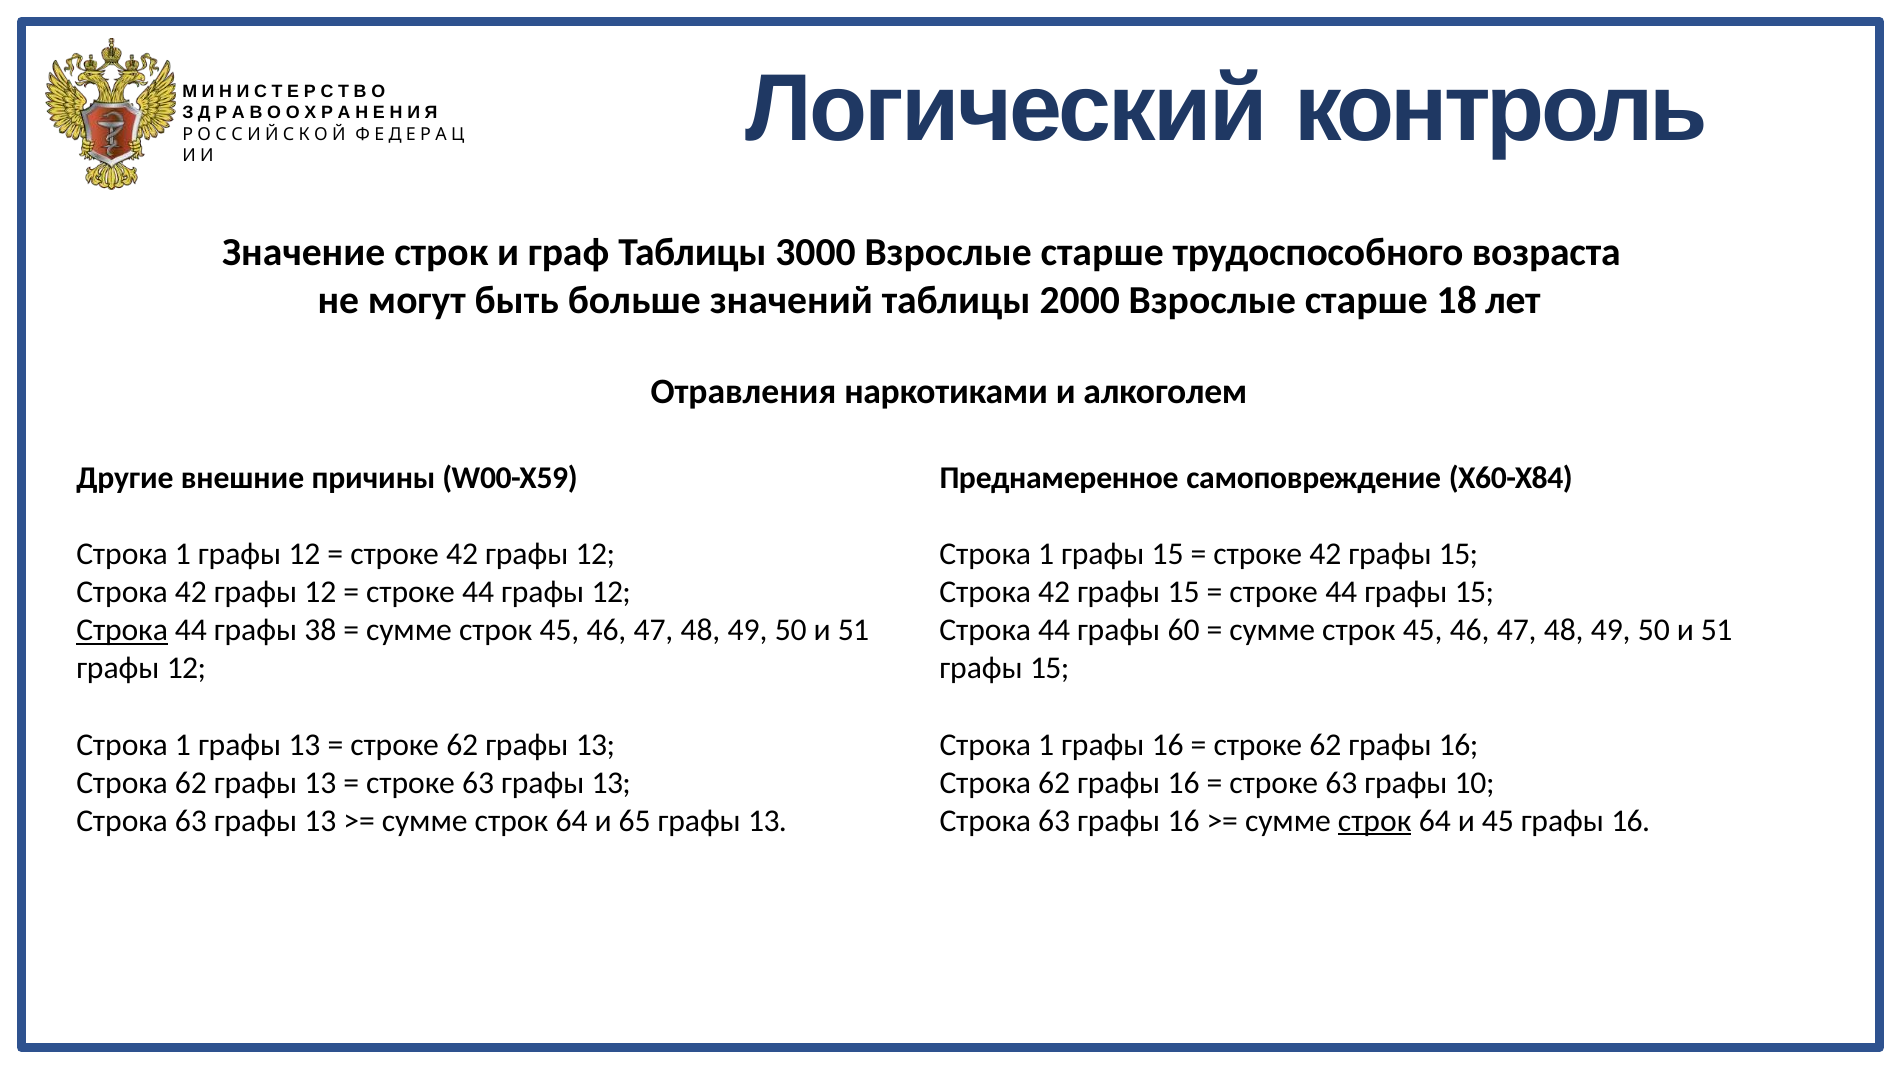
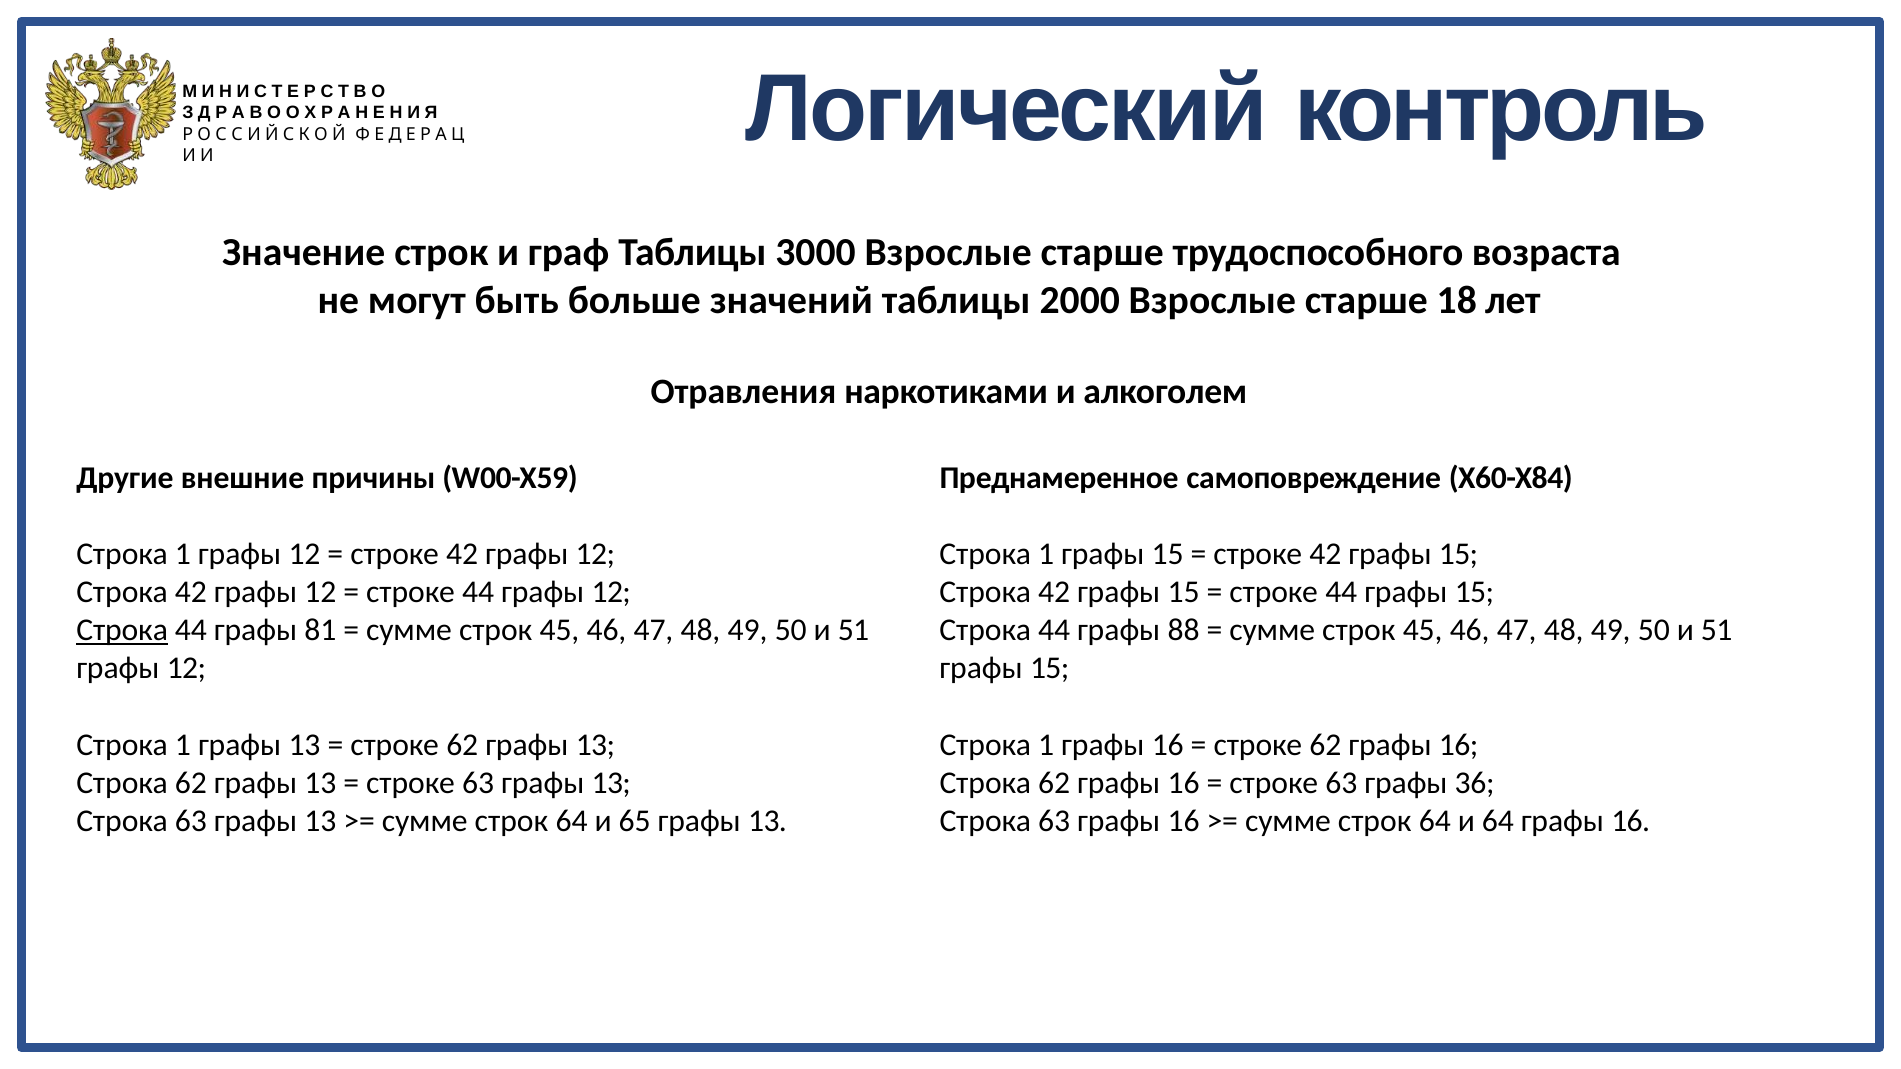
38: 38 -> 81
60: 60 -> 88
10: 10 -> 36
строк at (1375, 821) underline: present -> none
и 45: 45 -> 64
